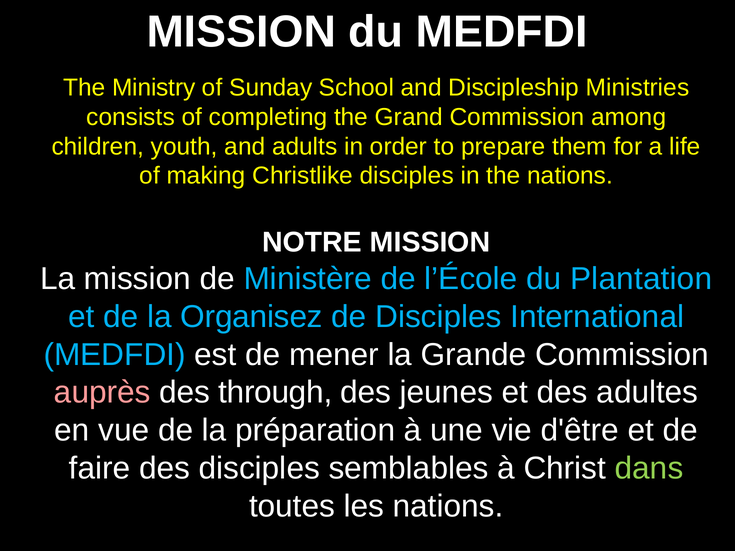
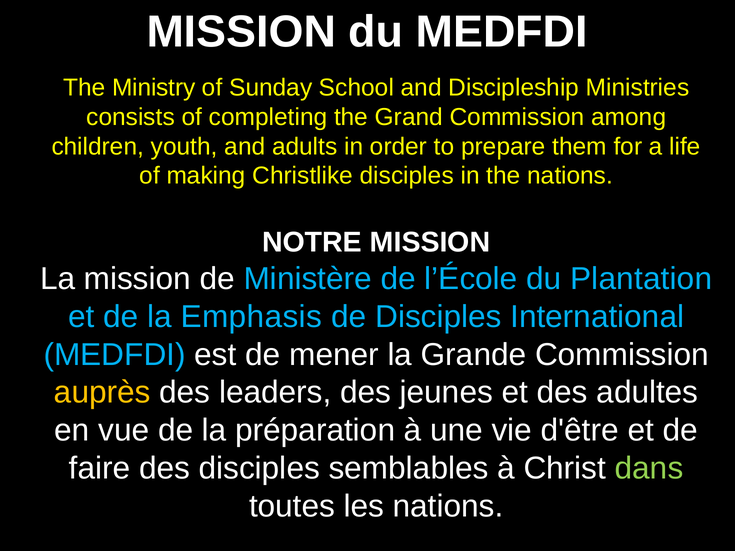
Organisez: Organisez -> Emphasis
auprès colour: pink -> yellow
through: through -> leaders
